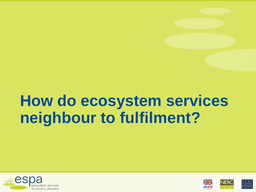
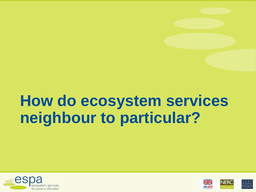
fulfilment: fulfilment -> particular
